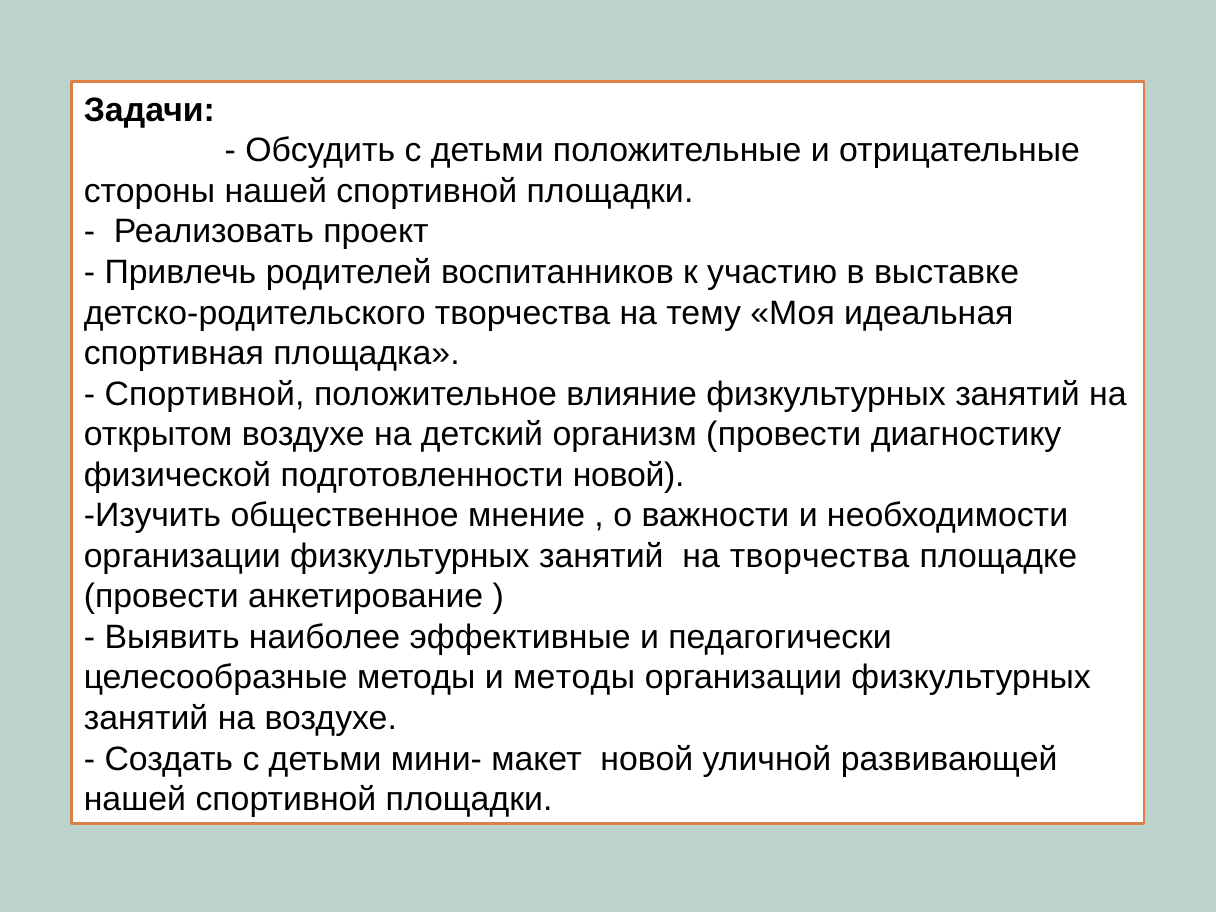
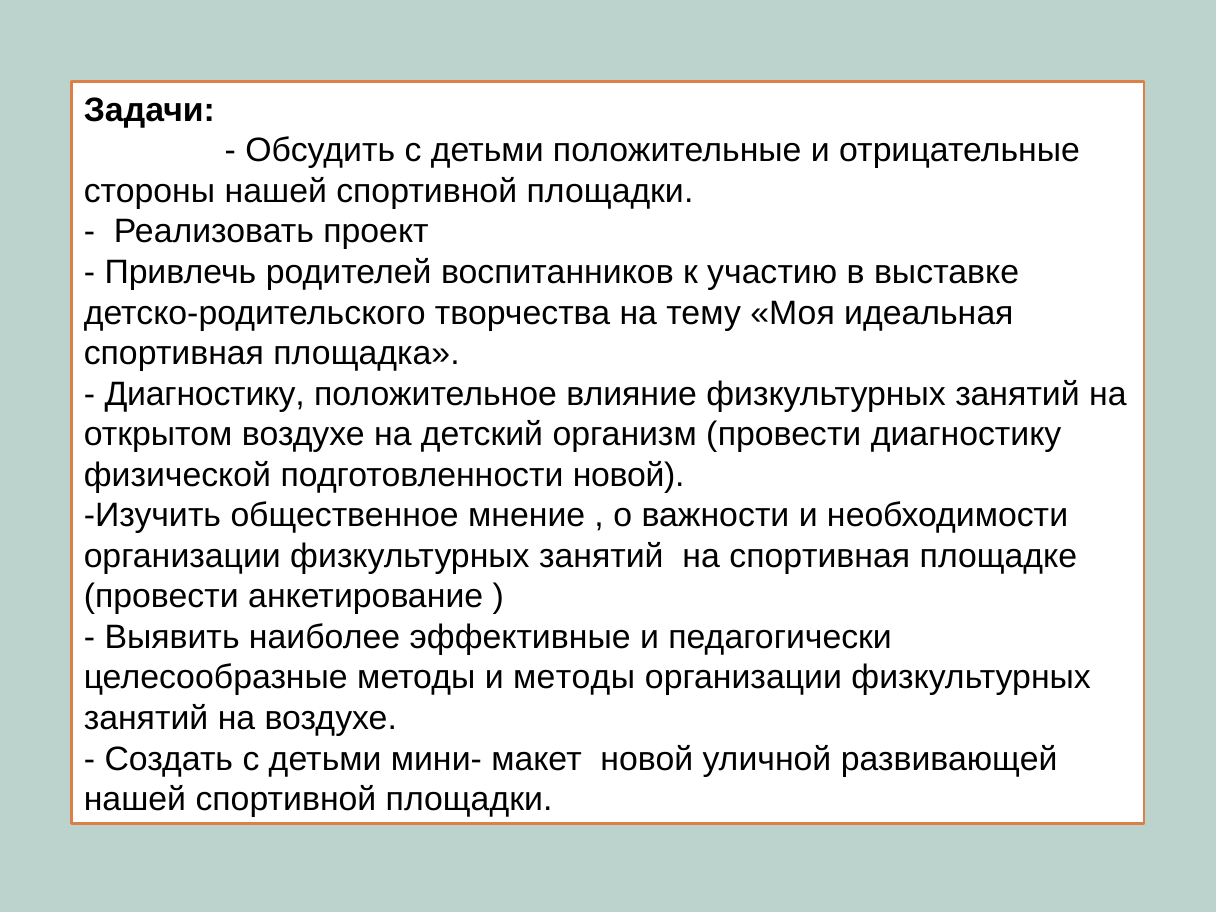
Спортивной at (204, 394): Спортивной -> Диагностику
на творчества: творчества -> спортивная
